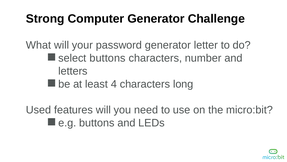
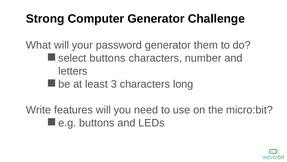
letter: letter -> them
4: 4 -> 3
Used: Used -> Write
